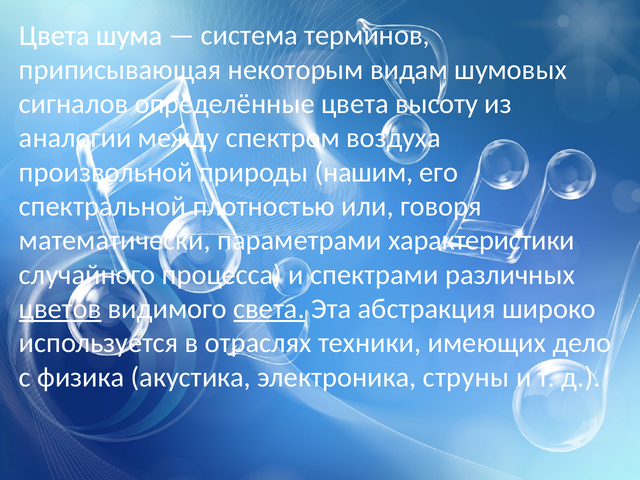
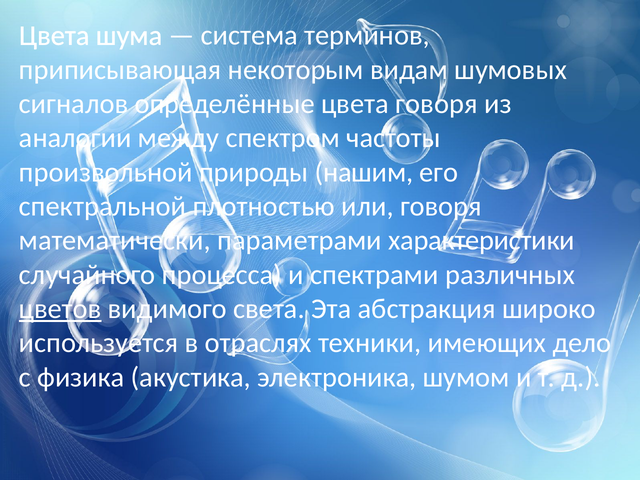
цвета высоту: высоту -> говоря
воздуха: воздуха -> частоты
света underline: present -> none
струны: струны -> шумом
